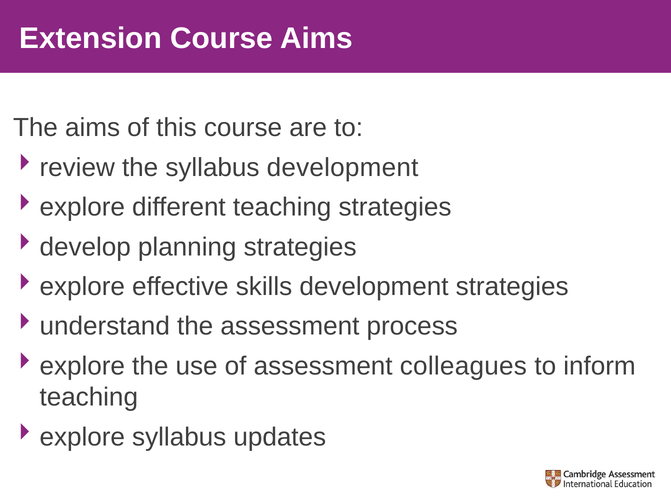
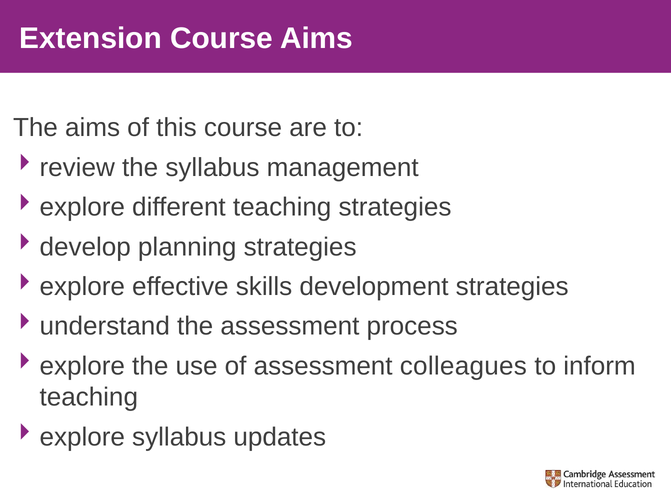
syllabus development: development -> management
